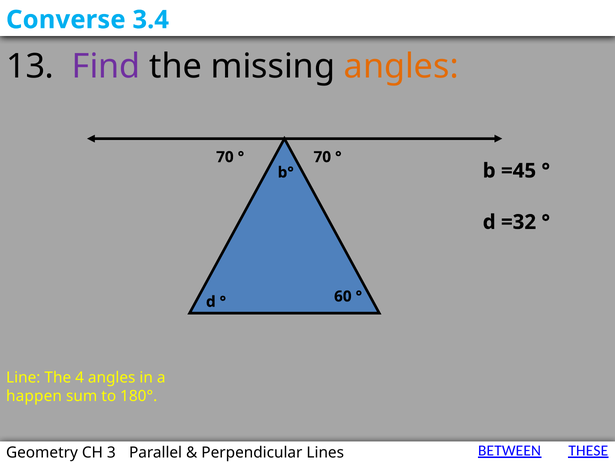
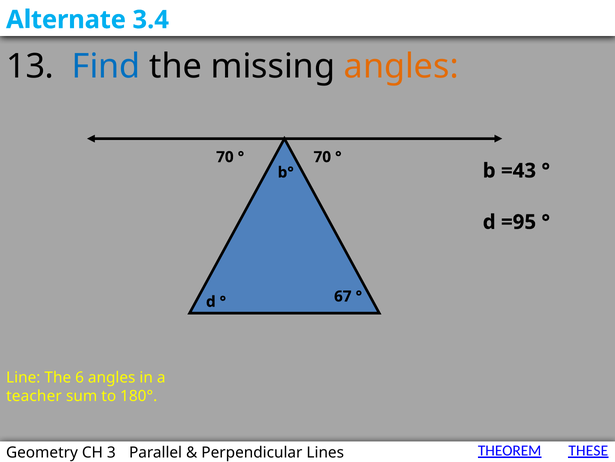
Converse: Converse -> Alternate
Find colour: purple -> blue
=45: =45 -> =43
=32: =32 -> =95
60: 60 -> 67
4: 4 -> 6
happen: happen -> teacher
BETWEEN: BETWEEN -> THEOREM
